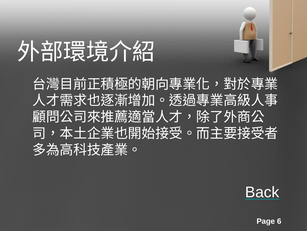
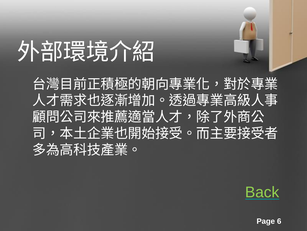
Back colour: white -> light green
